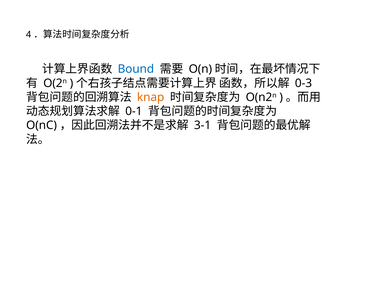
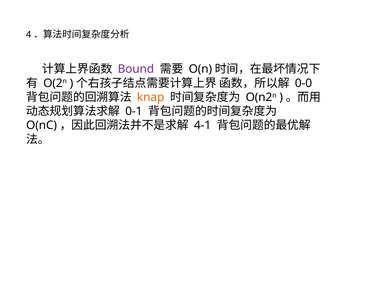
Bound colour: blue -> purple
0-3: 0-3 -> 0-0
3-1: 3-1 -> 4-1
